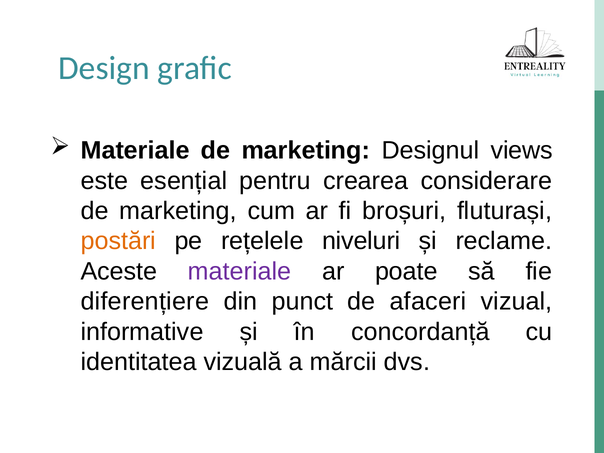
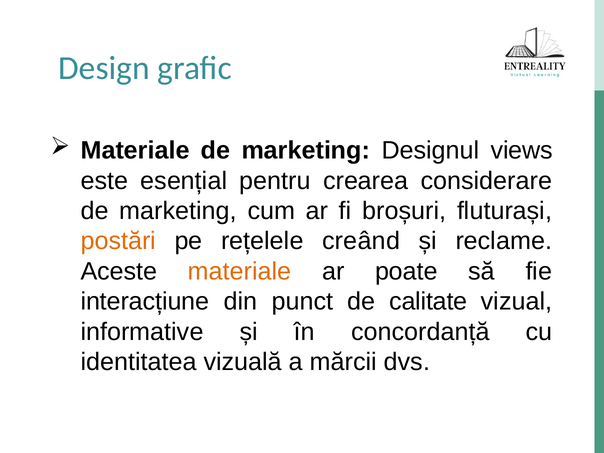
niveluri: niveluri -> creând
materiale at (240, 271) colour: purple -> orange
diferențiere: diferențiere -> interacțiune
afaceri: afaceri -> calitate
